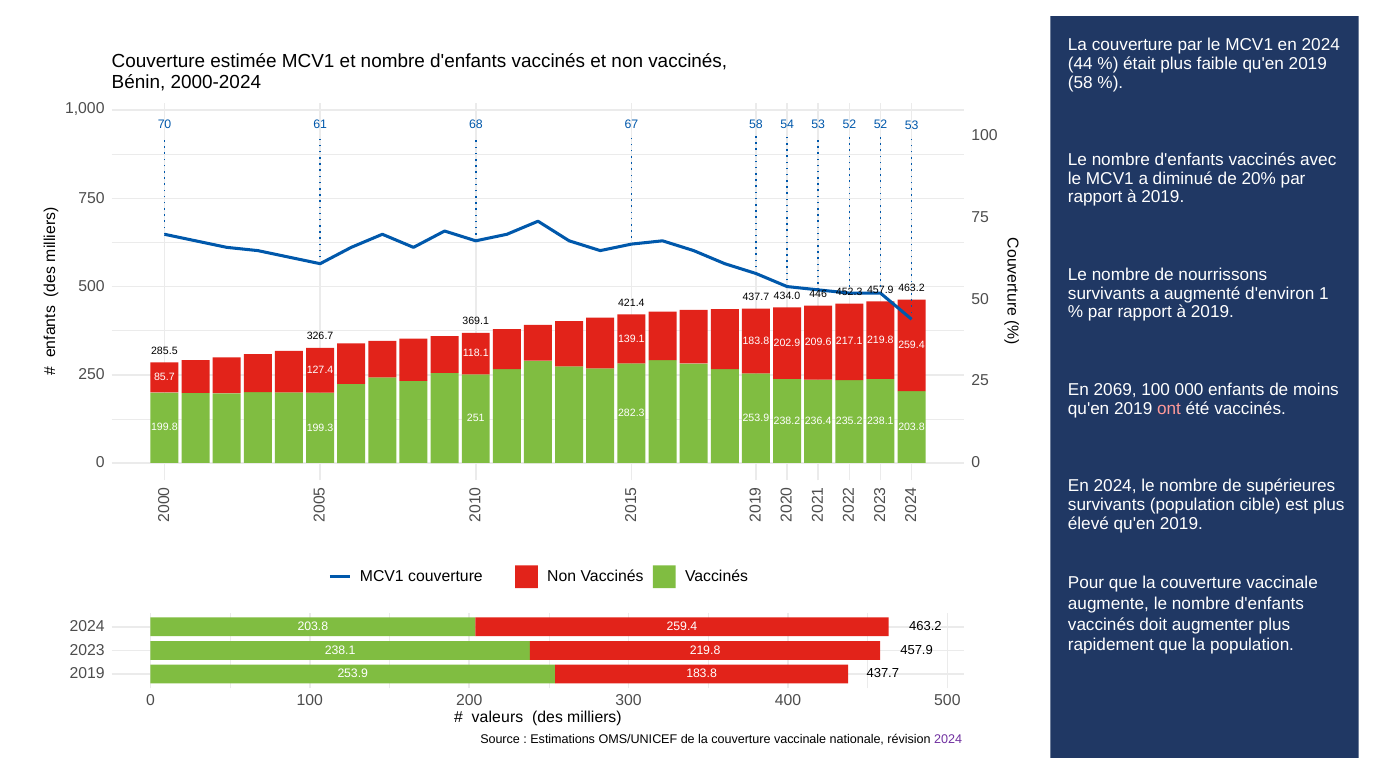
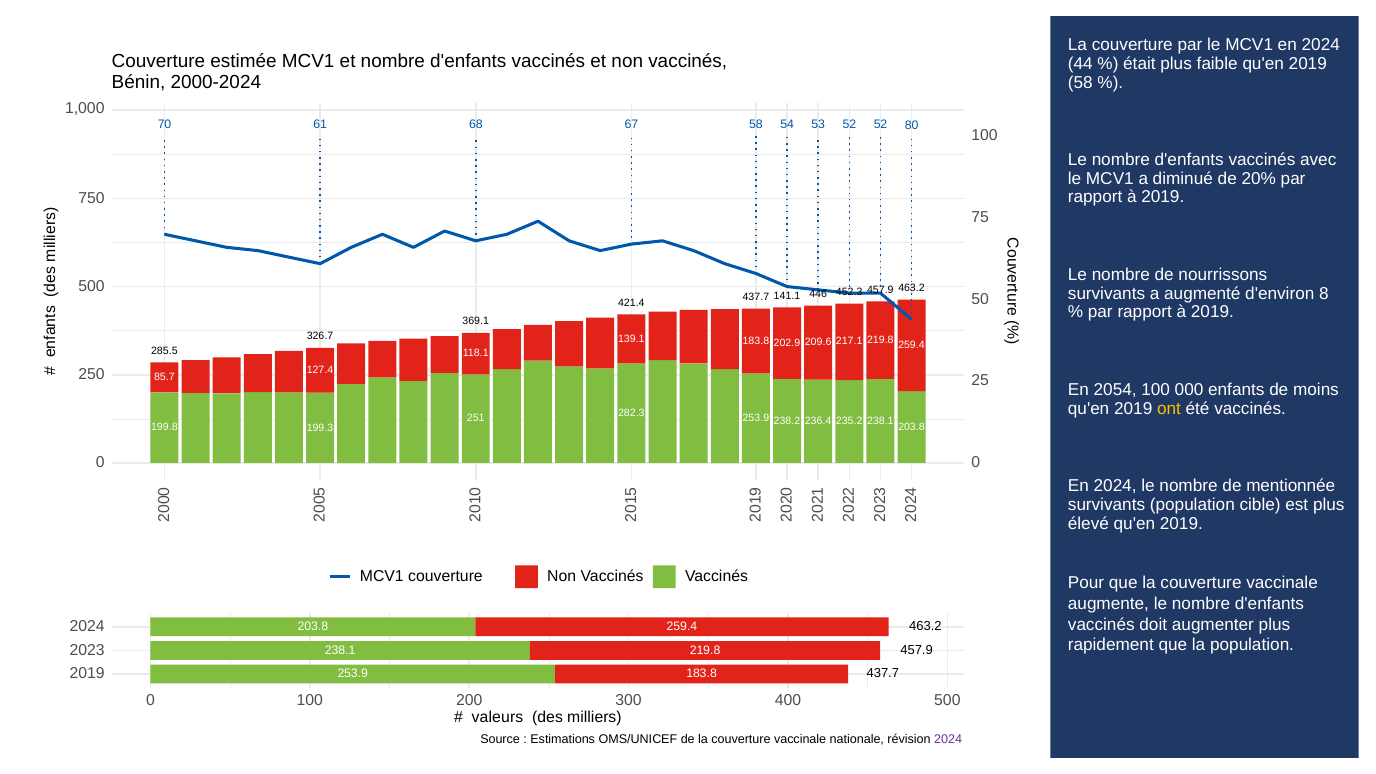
52 53: 53 -> 80
d'environ 1: 1 -> 8
434.0: 434.0 -> 141.1
2069: 2069 -> 2054
ont colour: pink -> yellow
supérieures: supérieures -> mentionnée
